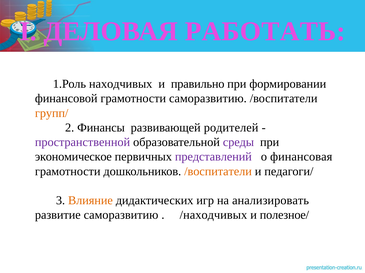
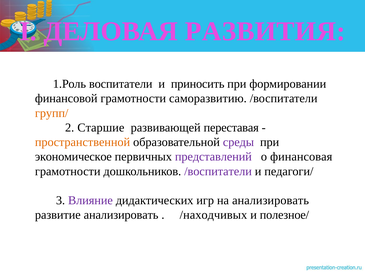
РАБОТАТЬ: РАБОТАТЬ -> РАЗВИТИЯ
находчивых: находчивых -> воспитатели
правильно: правильно -> приносить
Финансы: Финансы -> Старшие
родителей: родителей -> переставая
пространственной colour: purple -> orange
/воспитатели at (218, 172) colour: orange -> purple
Влияние colour: orange -> purple
развитие саморазвитию: саморазвитию -> анализировать
